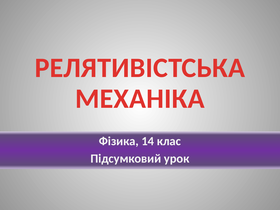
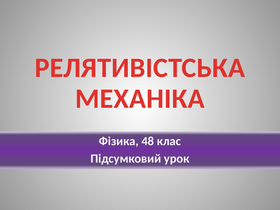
14: 14 -> 48
